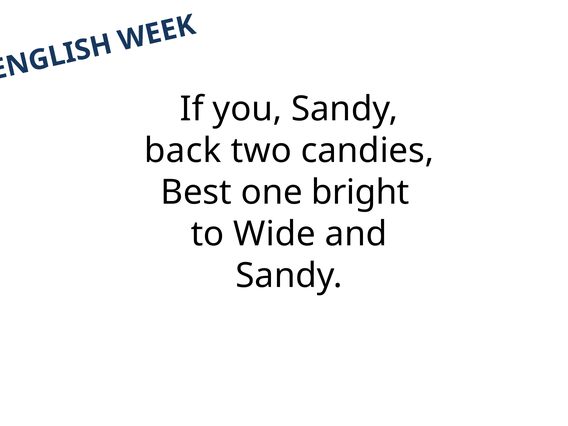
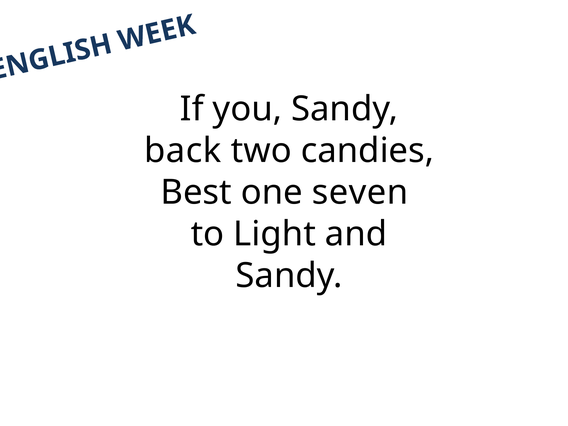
bright: bright -> seven
Wide: Wide -> Light
